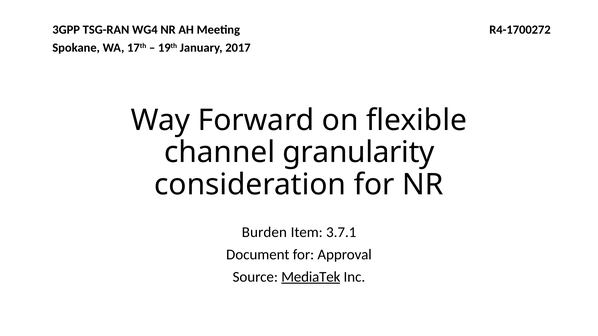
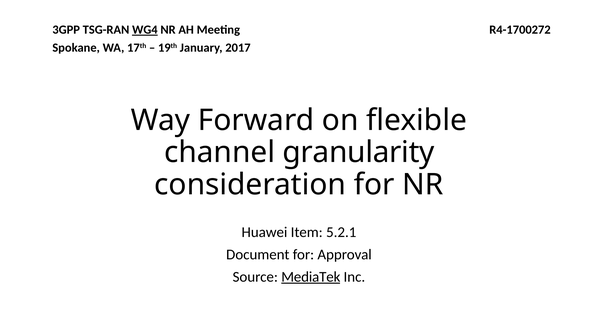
WG4 underline: none -> present
Burden: Burden -> Huawei
3.7.1: 3.7.1 -> 5.2.1
